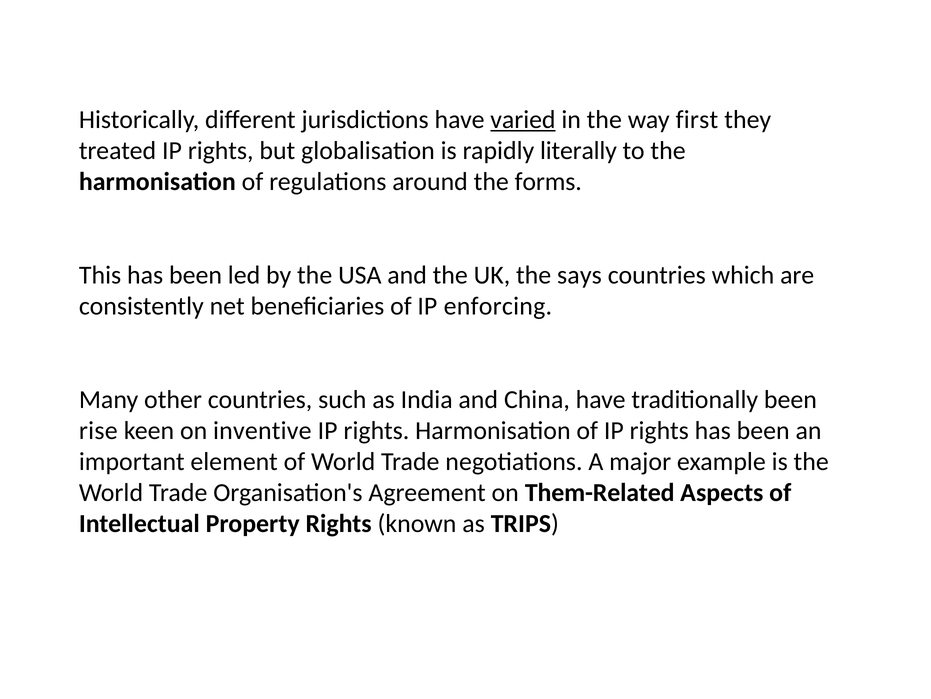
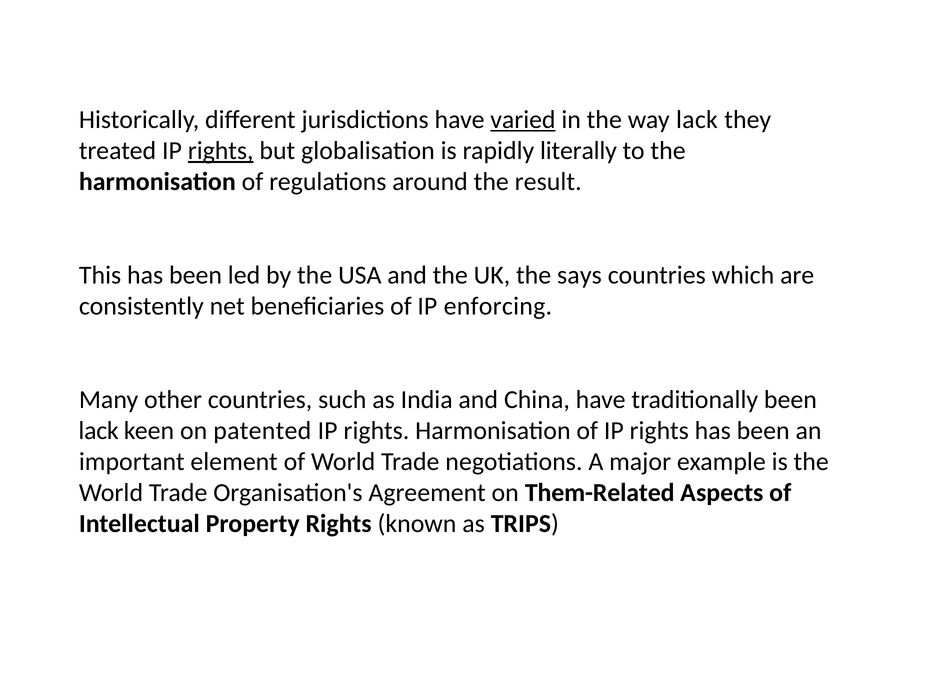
way first: first -> lack
rights at (221, 151) underline: none -> present
forms: forms -> result
rise at (98, 430): rise -> lack
inventive: inventive -> patented
